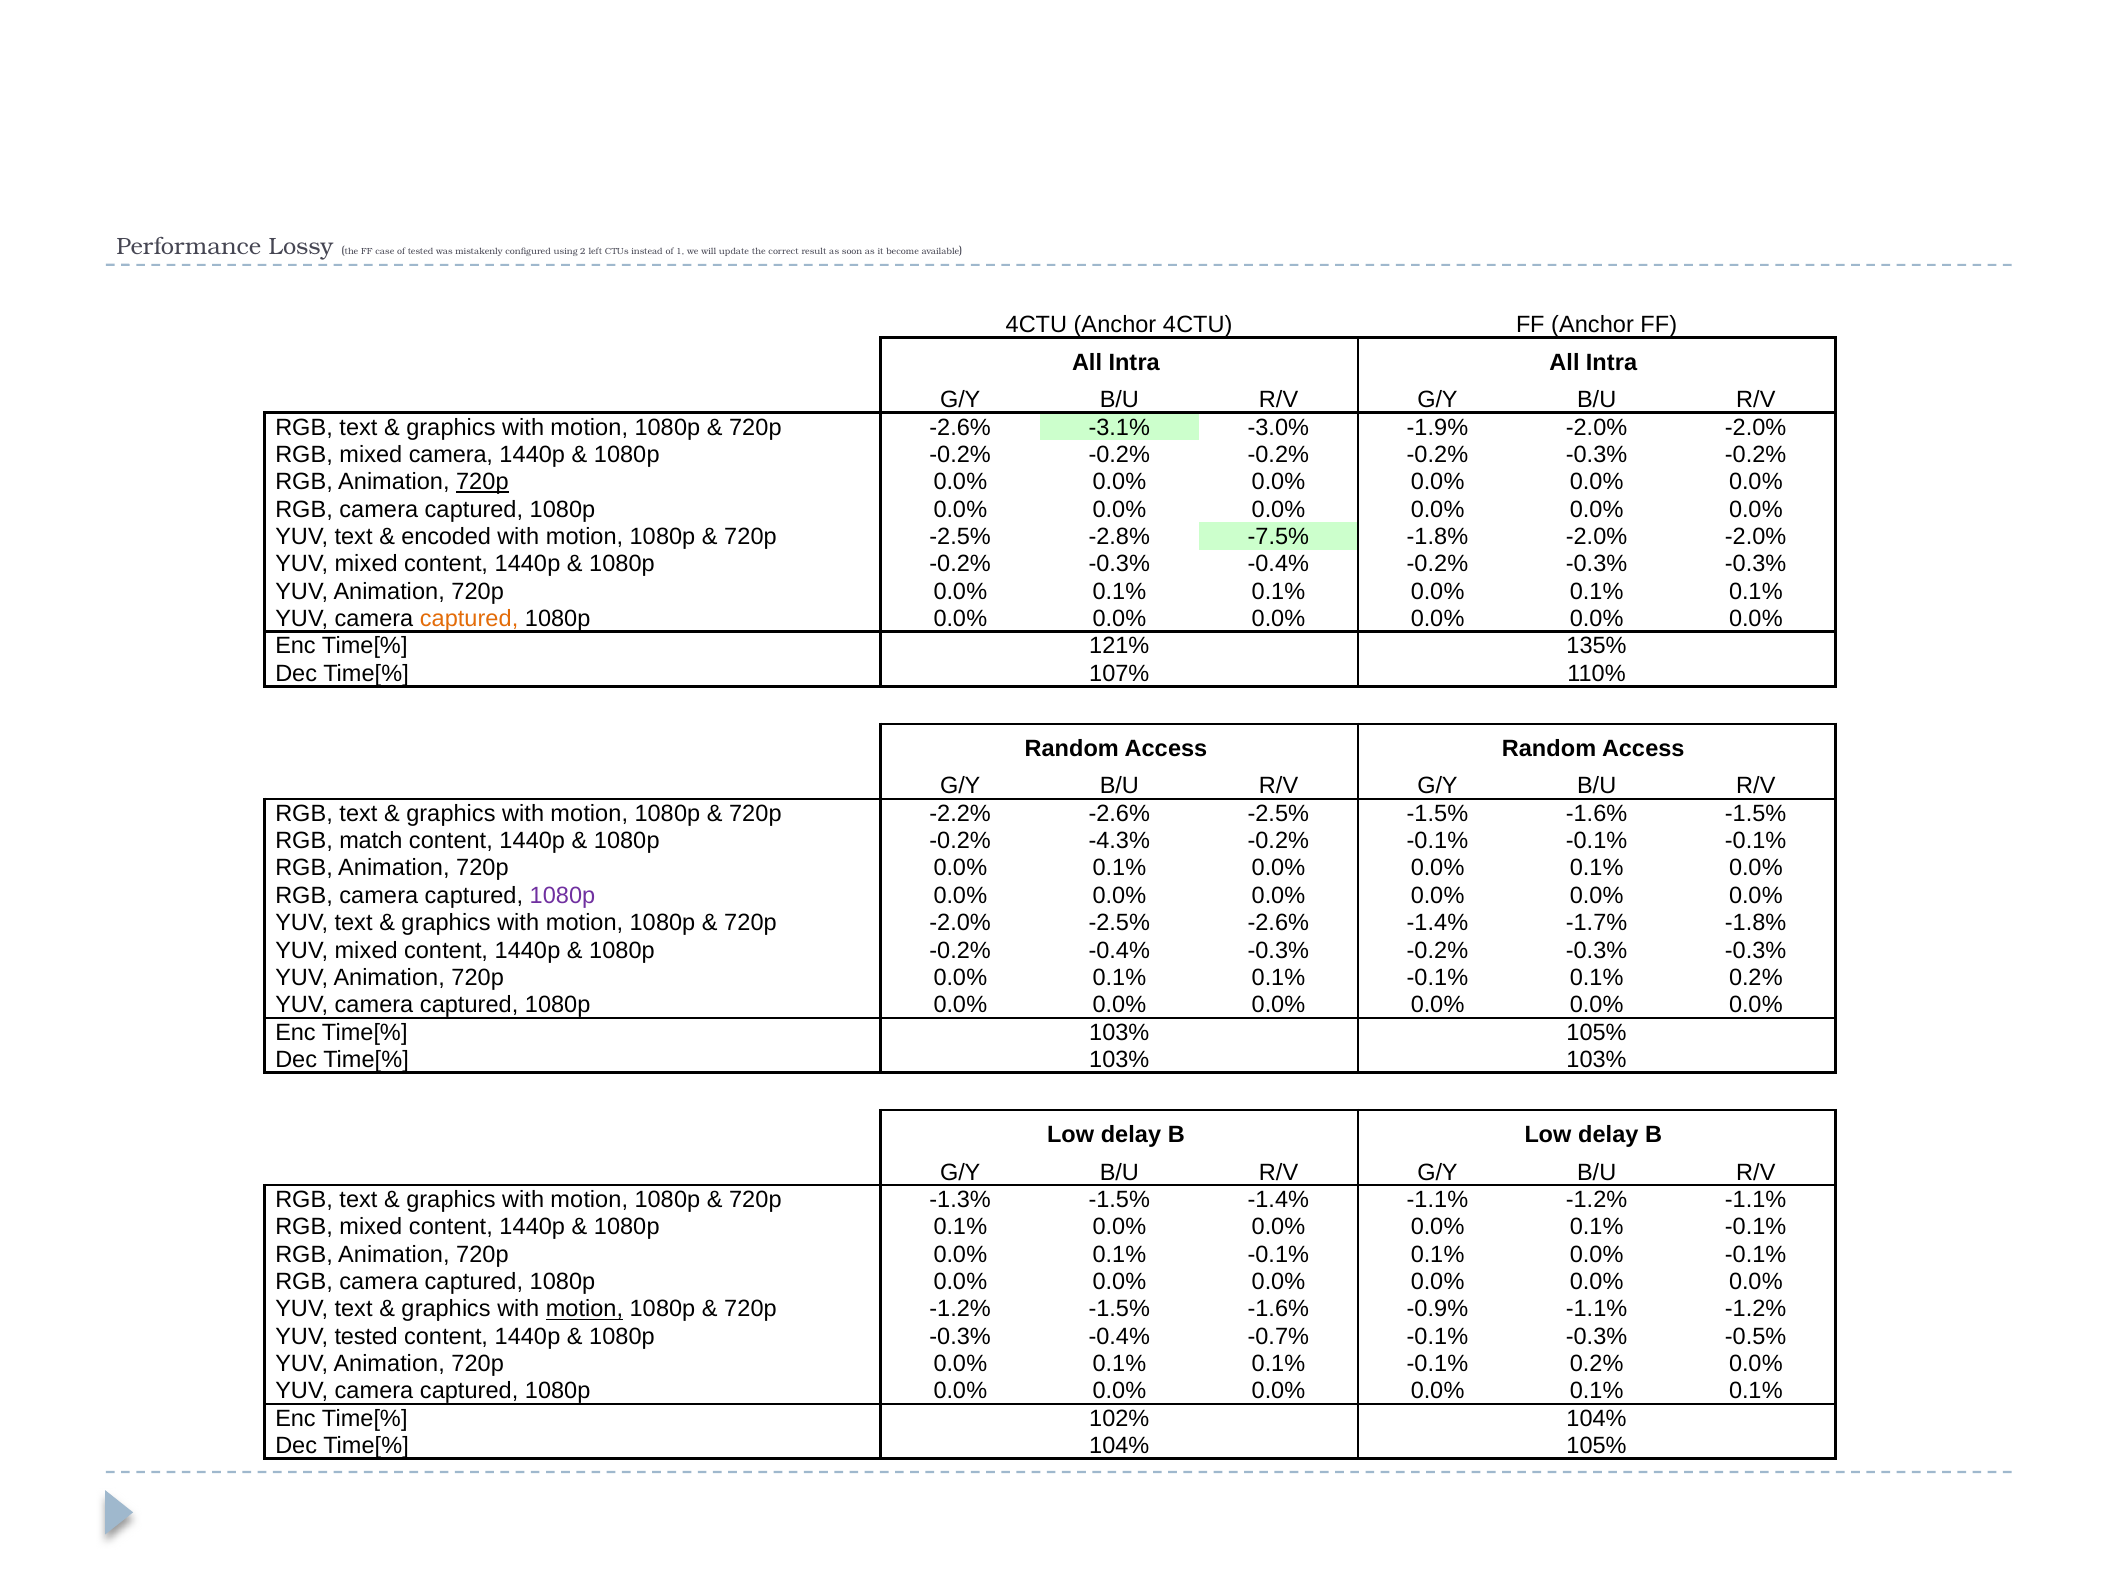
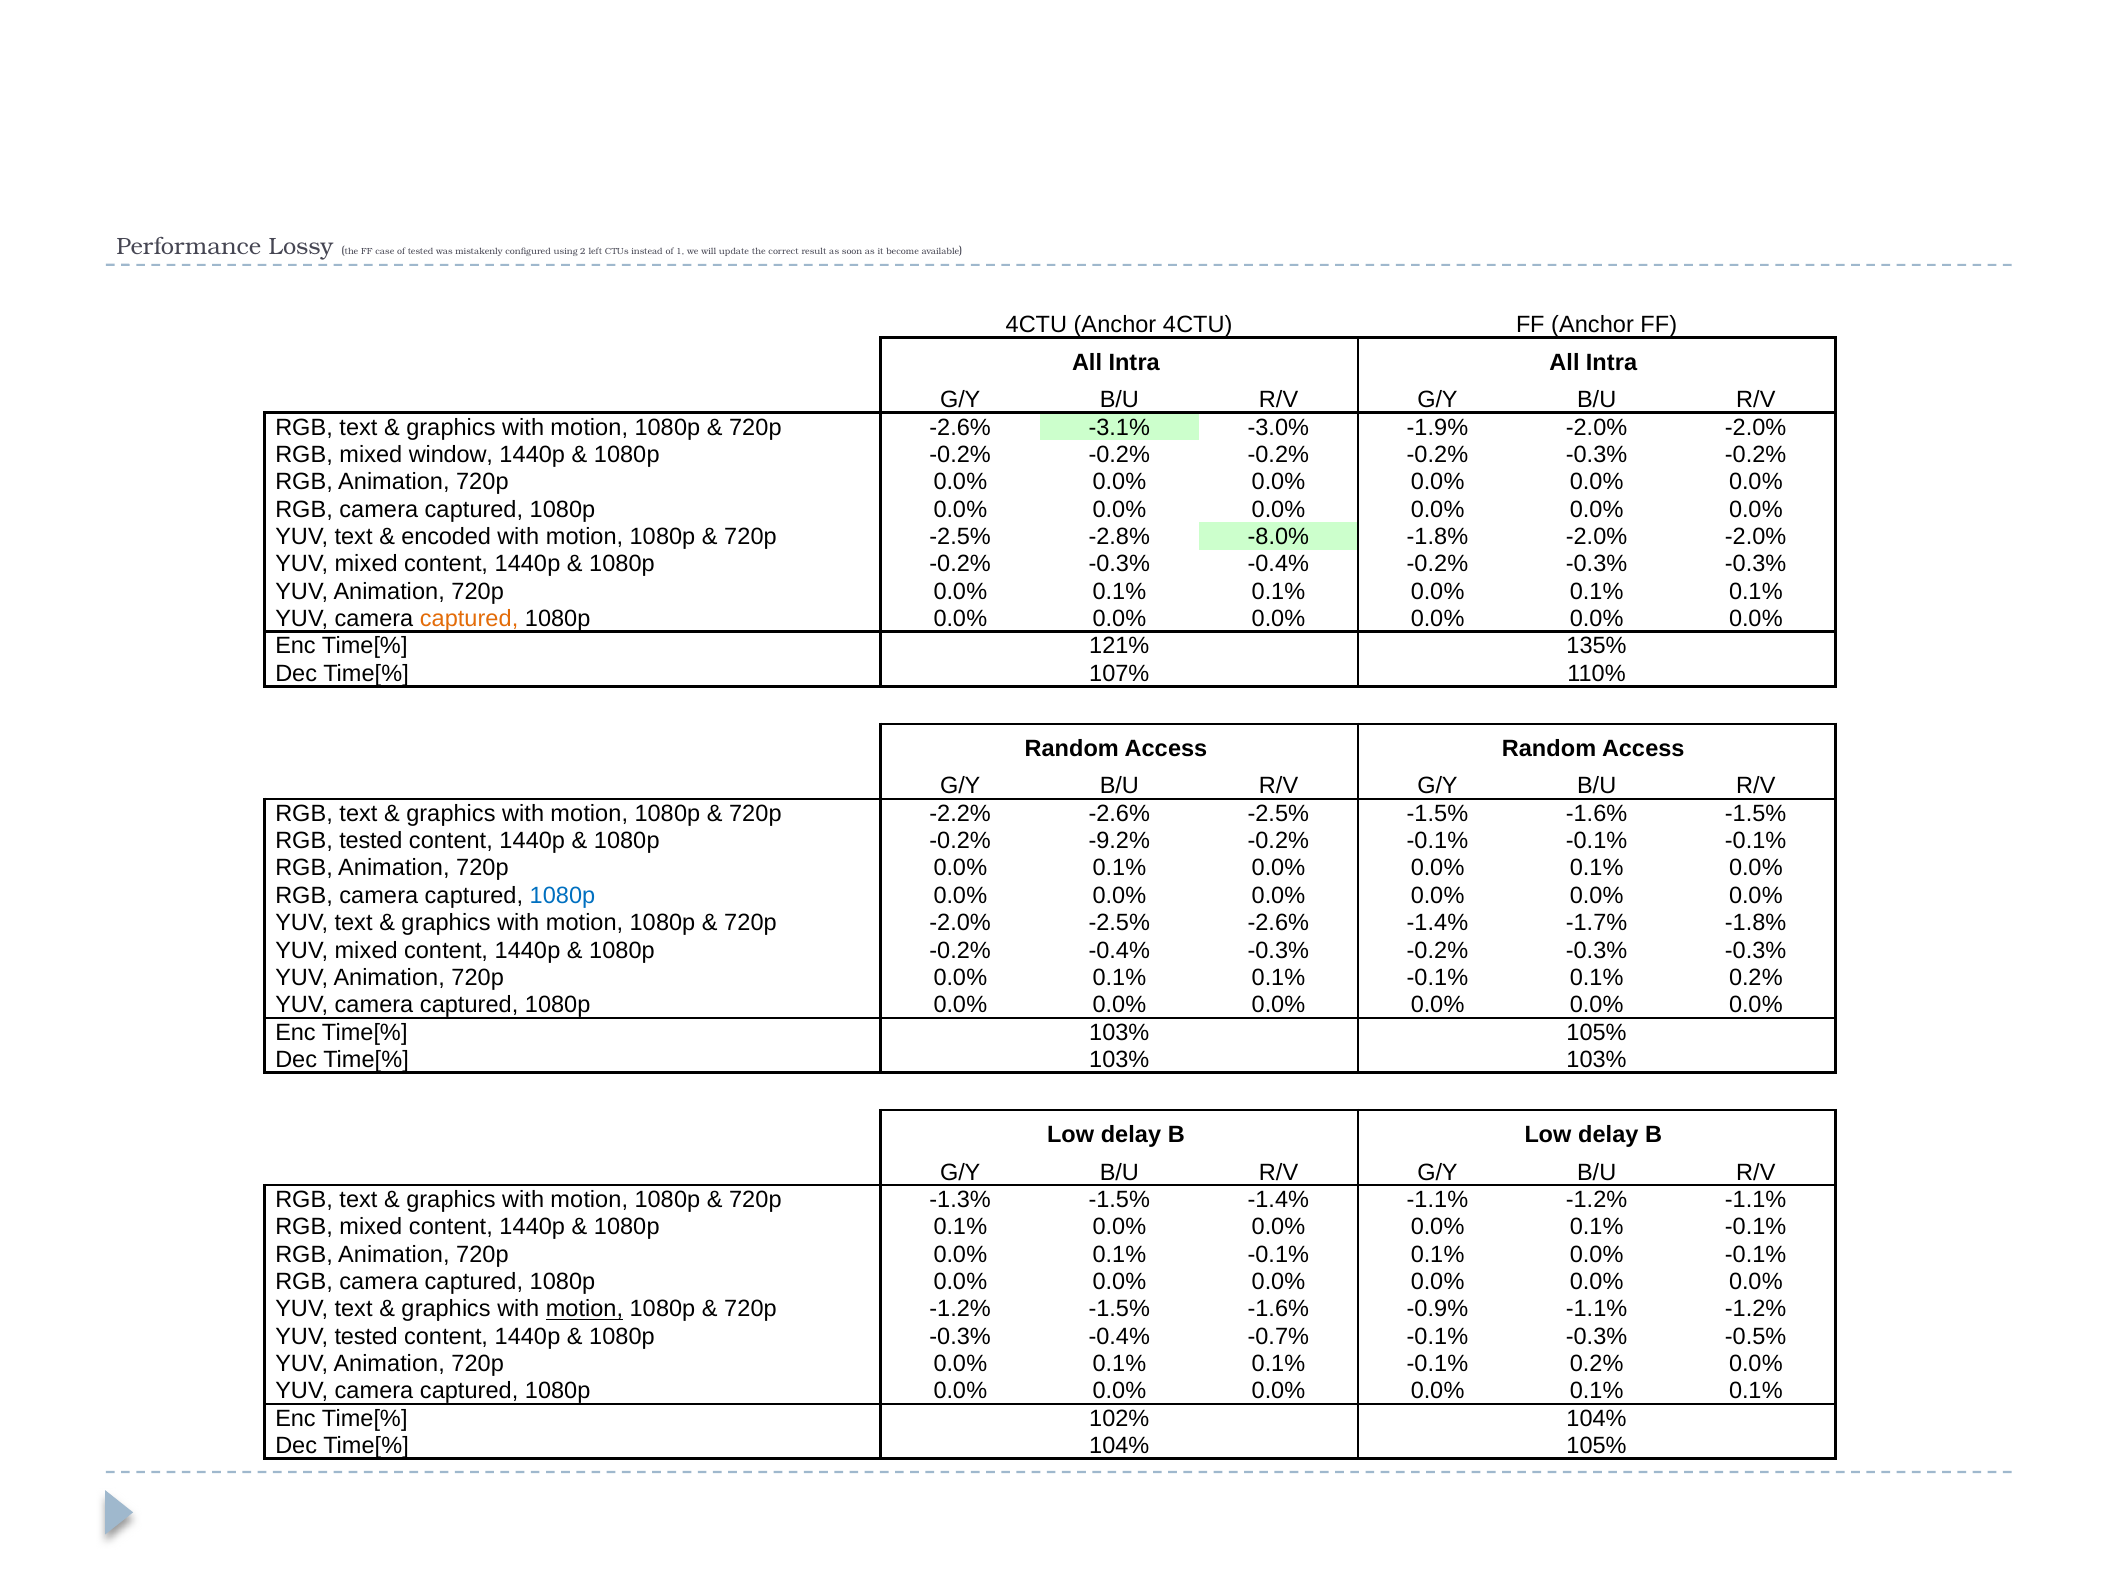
mixed camera: camera -> window
720p at (482, 482) underline: present -> none
-7.5%: -7.5% -> -8.0%
RGB match: match -> tested
-4.3%: -4.3% -> -9.2%
1080p at (562, 895) colour: purple -> blue
